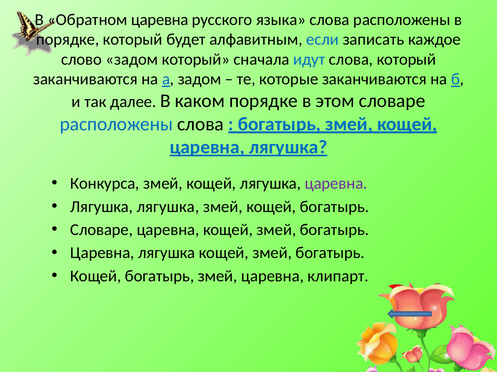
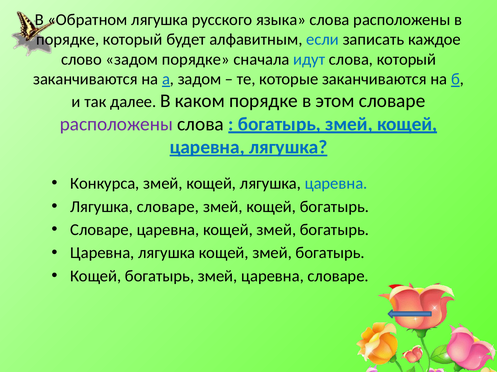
Обратном царевна: царевна -> лягушка
задом который: который -> порядке
расположены at (116, 124) colour: blue -> purple
царевна at (336, 184) colour: purple -> blue
Лягушка лягушка: лягушка -> словаре
царевна клипарт: клипарт -> словаре
